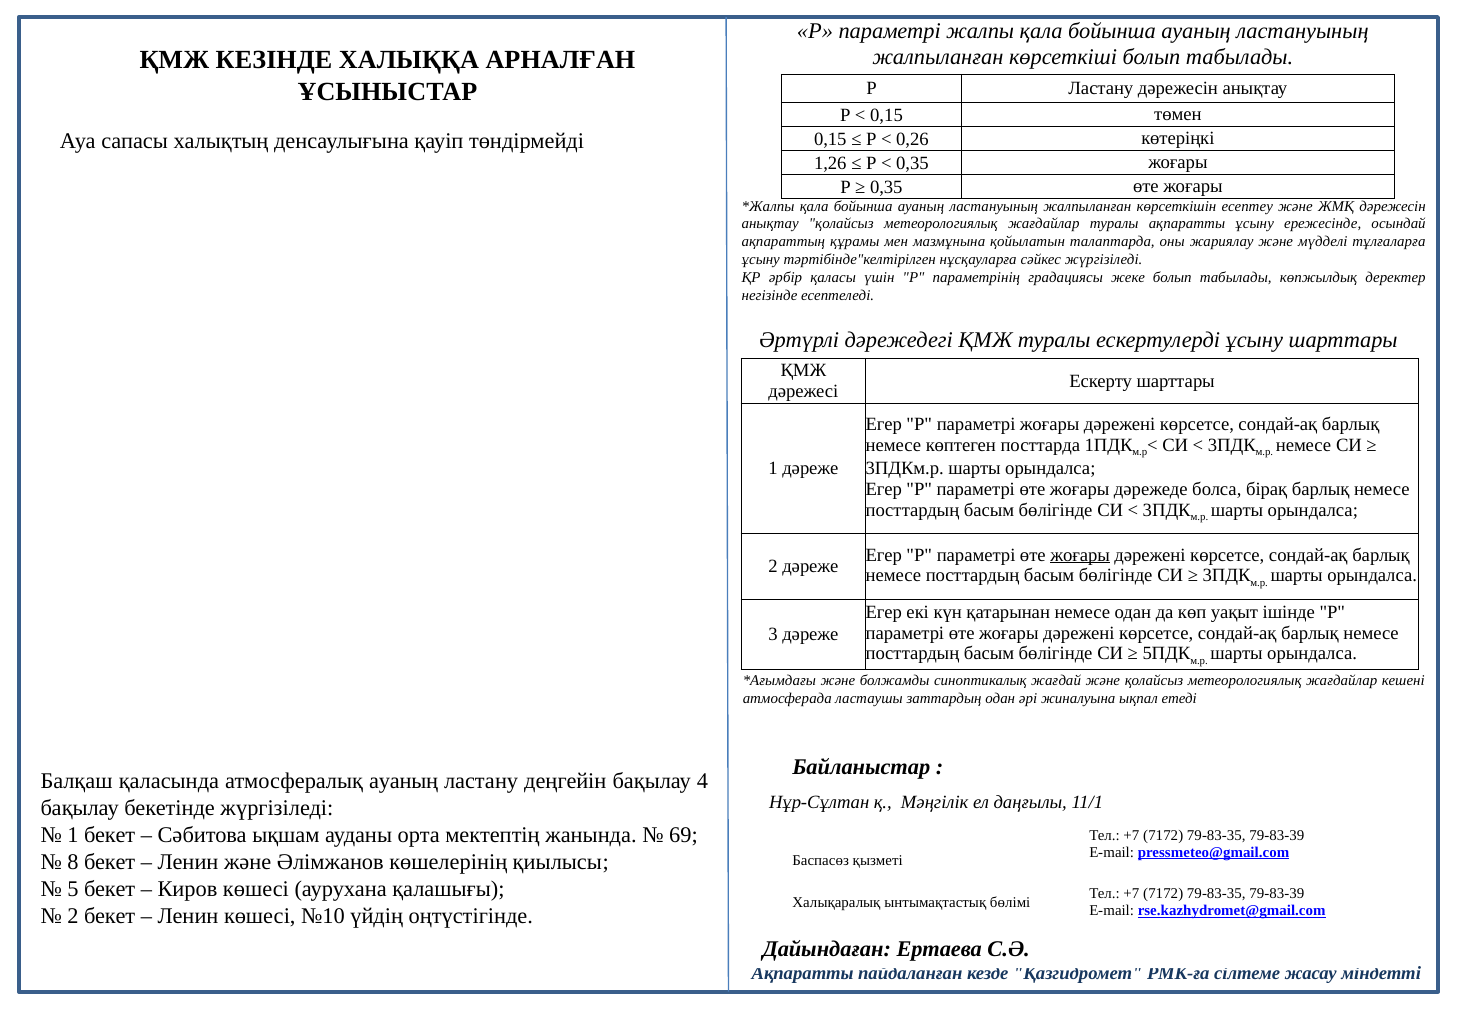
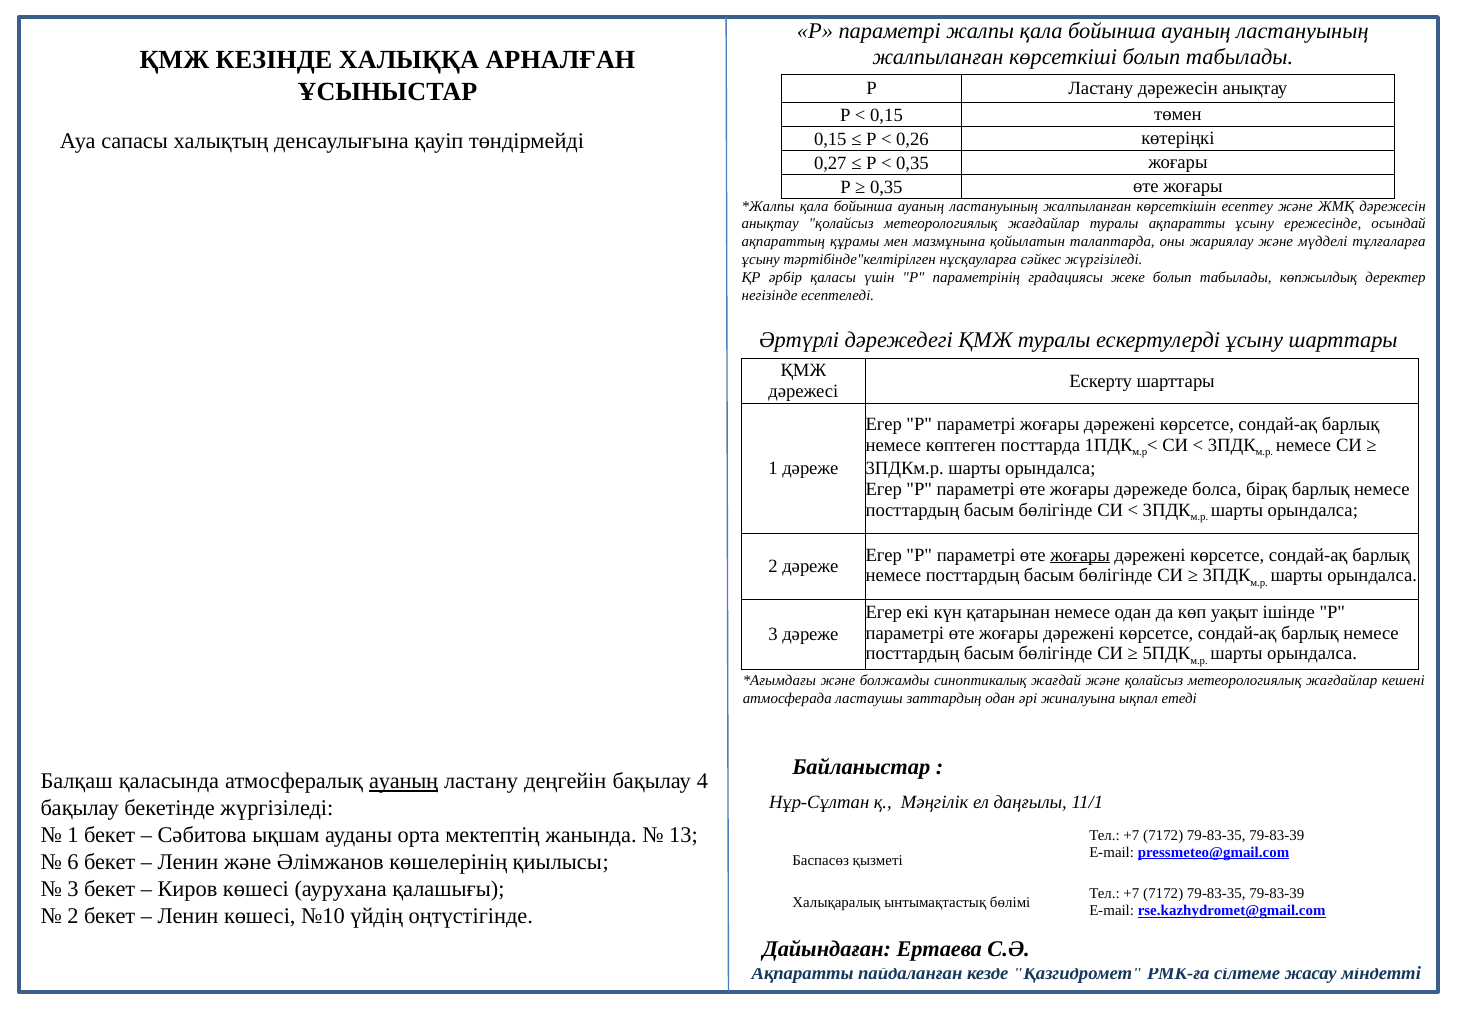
1,26: 1,26 -> 0,27
ауаның at (404, 781) underline: none -> present
69: 69 -> 13
8: 8 -> 6
5 at (73, 889): 5 -> 3
